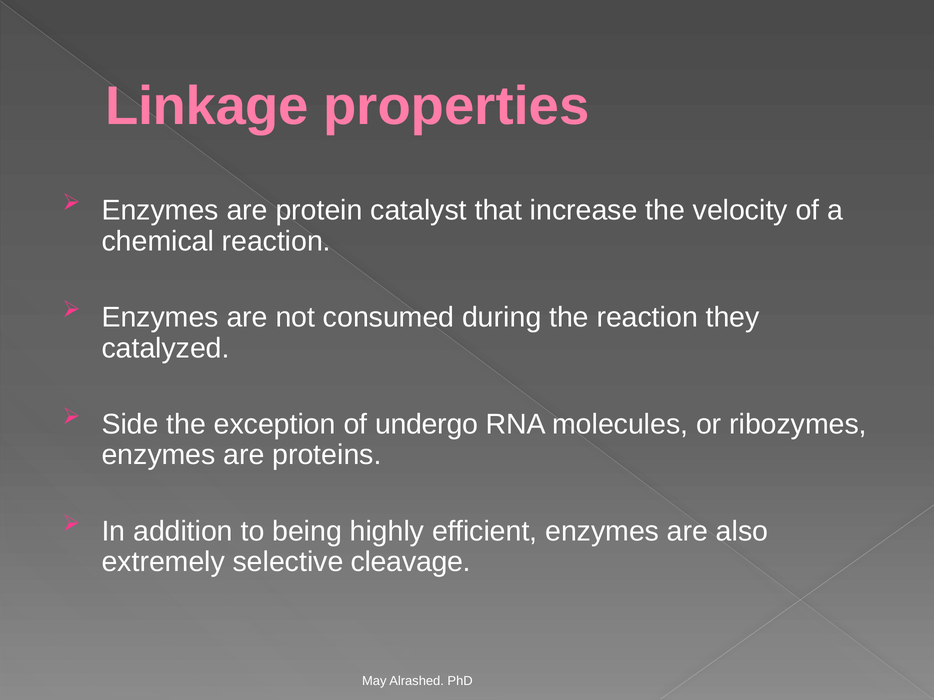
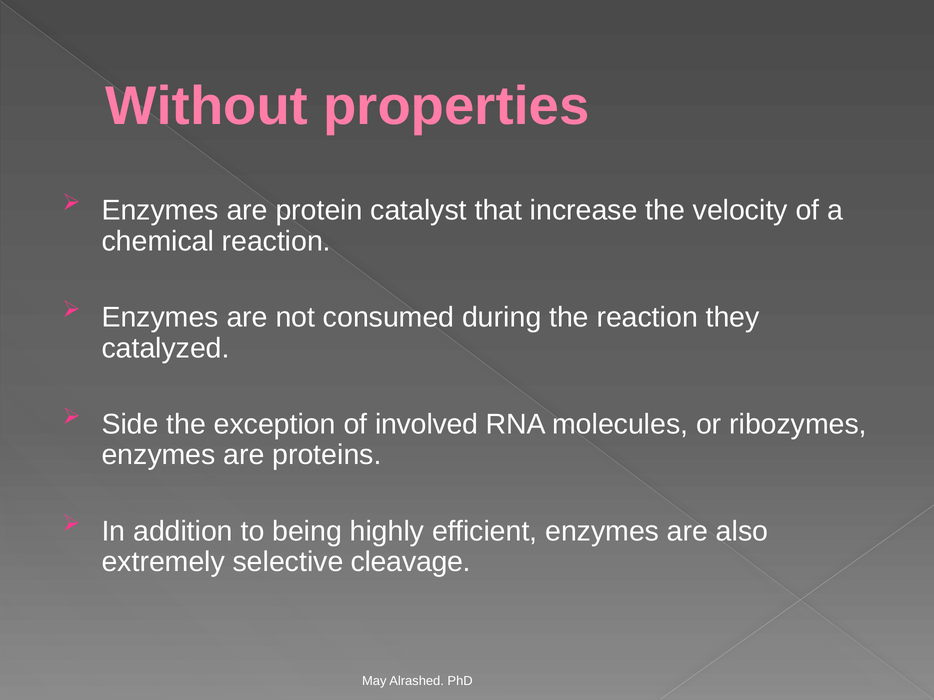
Linkage: Linkage -> Without
undergo: undergo -> involved
